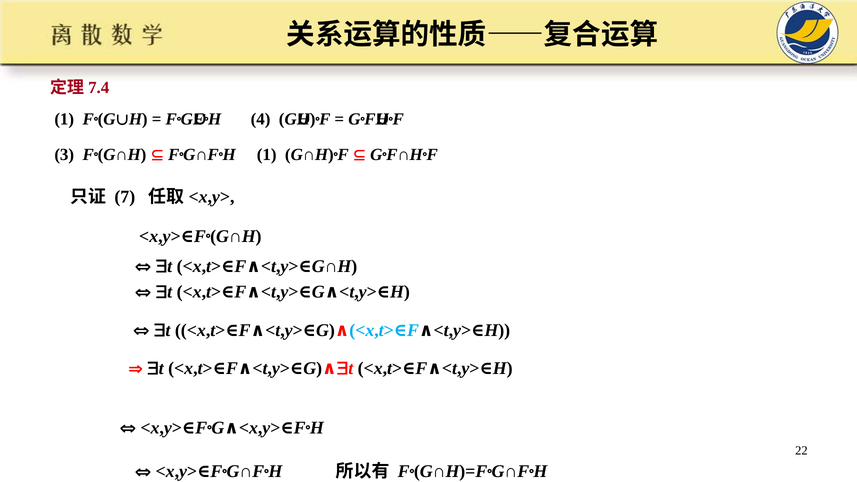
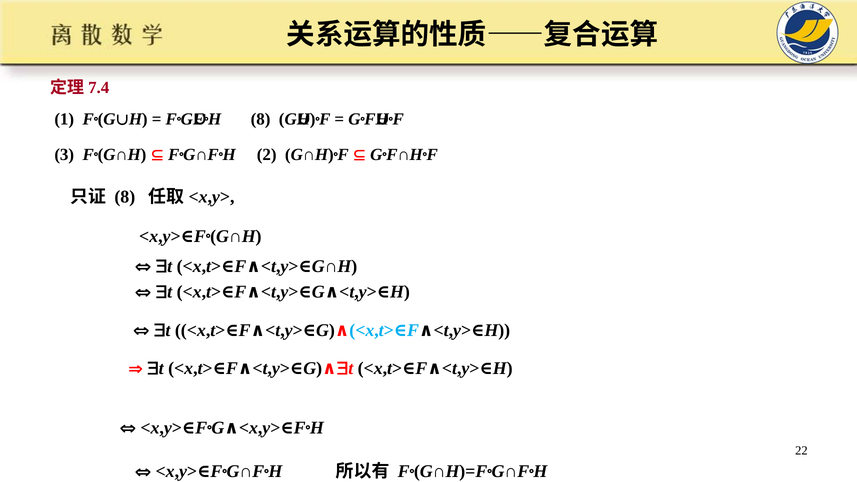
4 at (261, 119): 4 -> 8
1 at (267, 154): 1 -> 2
7 at (125, 197): 7 -> 8
